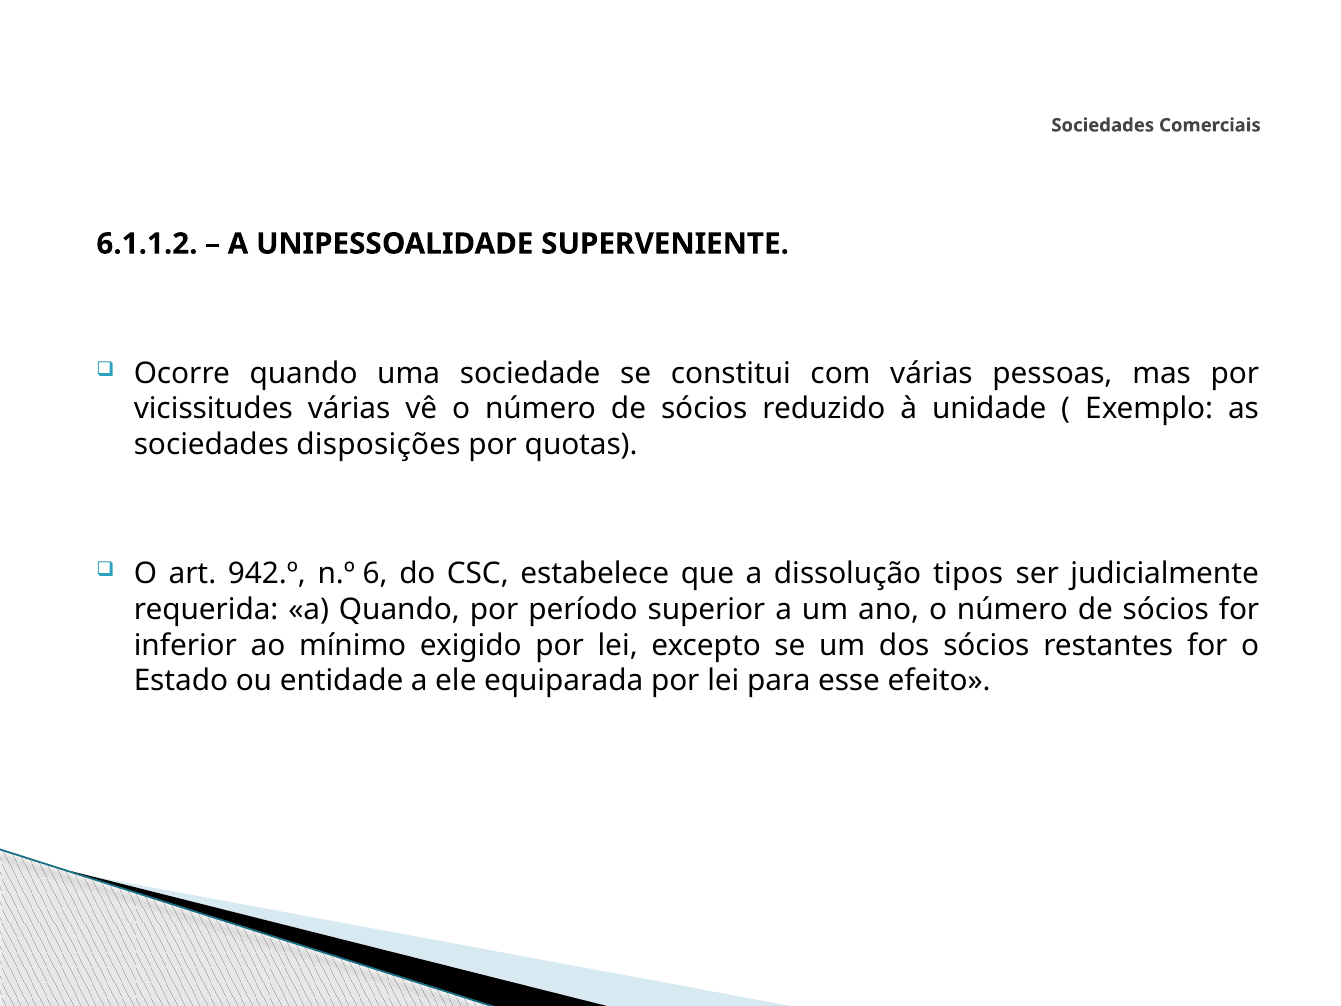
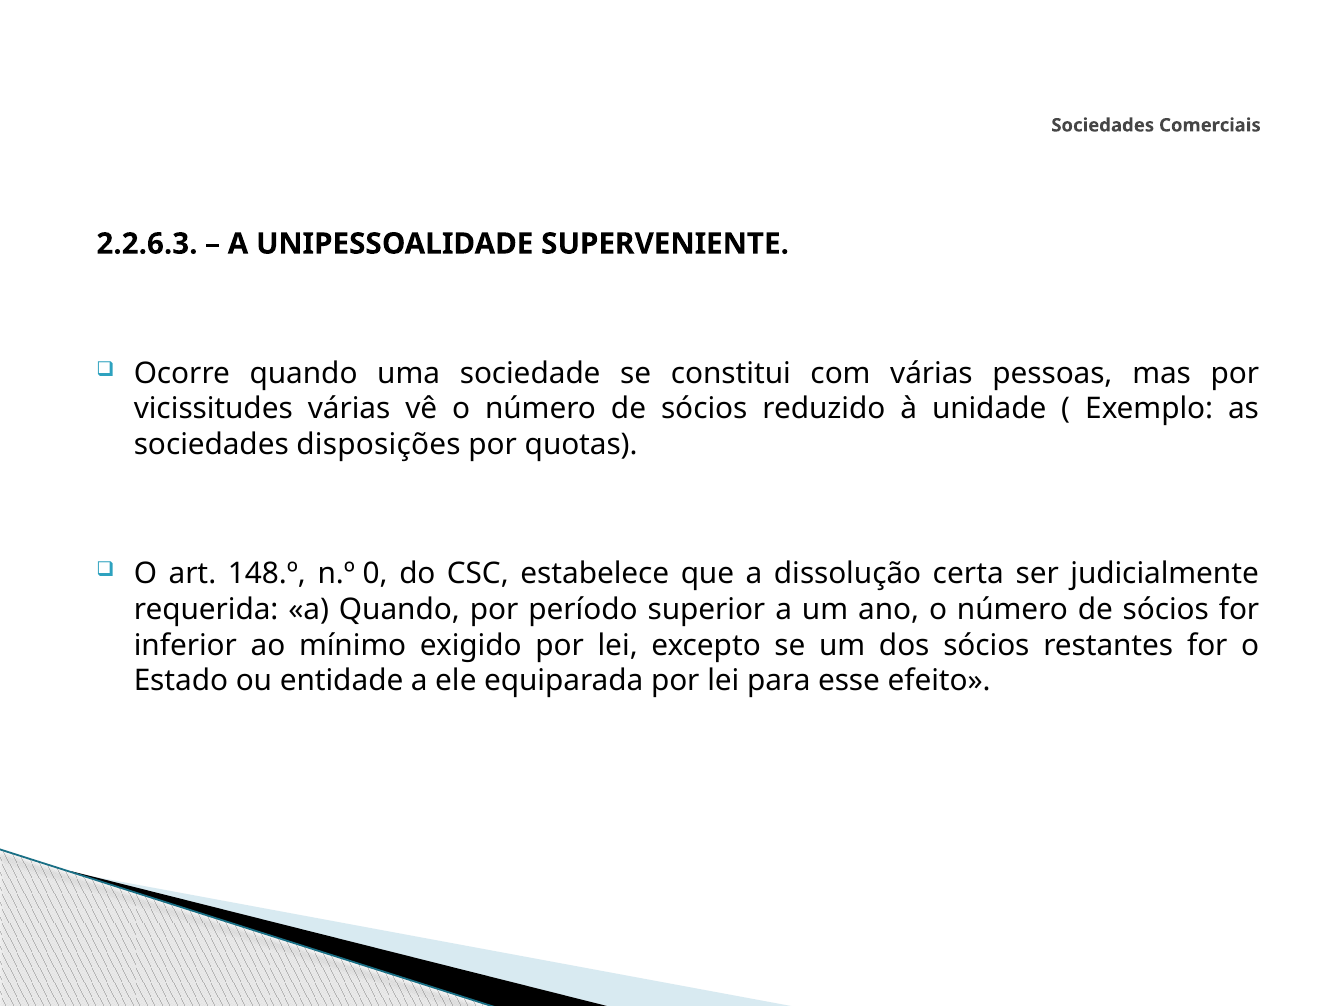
6.1.1.2: 6.1.1.2 -> 2.2.6.3
942.º: 942.º -> 148.º
6: 6 -> 0
tipos: tipos -> certa
